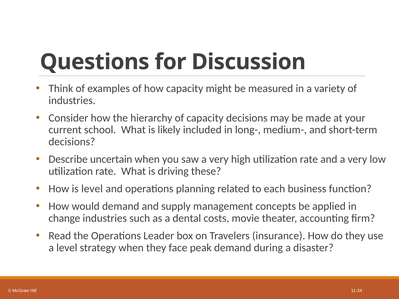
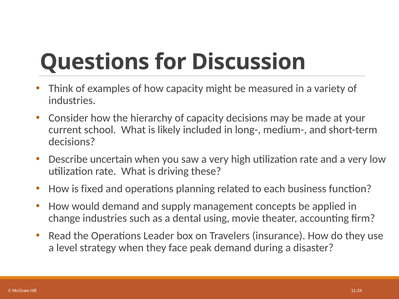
is level: level -> fixed
costs: costs -> using
